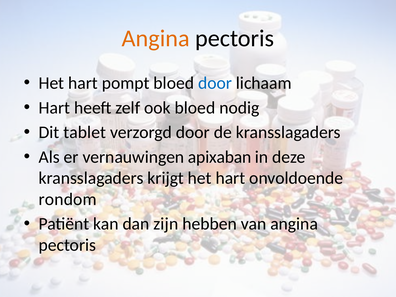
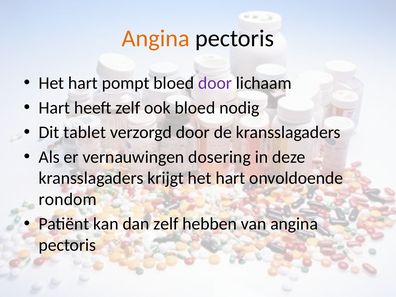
door at (215, 83) colour: blue -> purple
apixaban: apixaban -> dosering
dan zijn: zijn -> zelf
